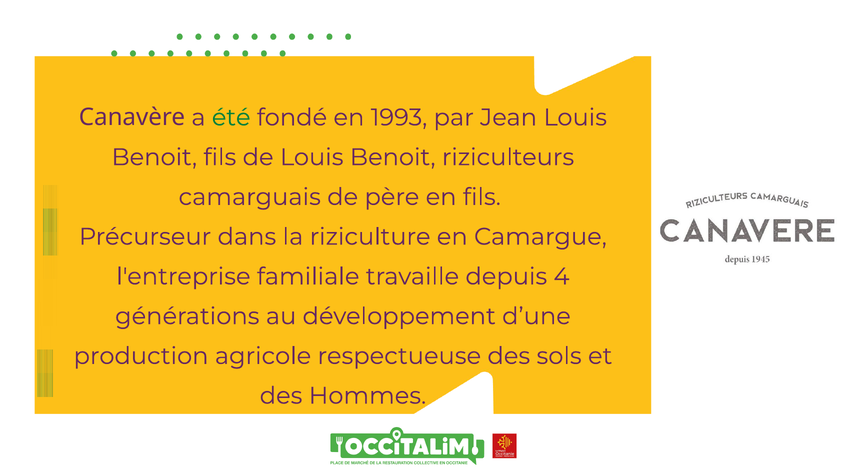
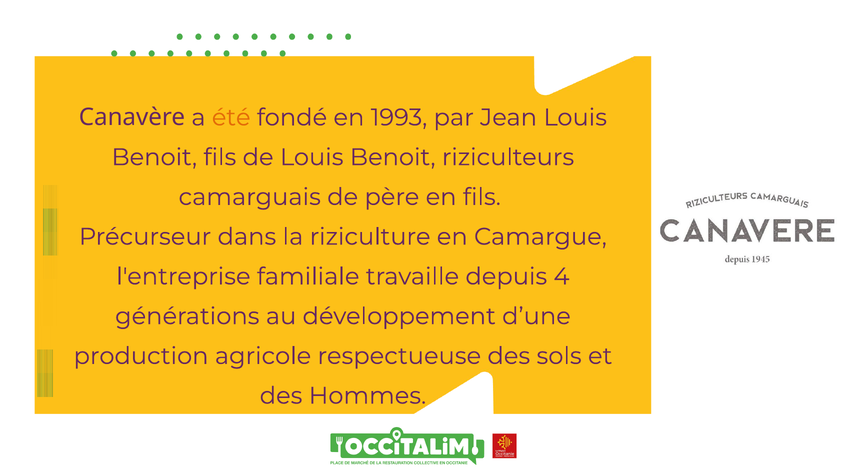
été colour: green -> orange
